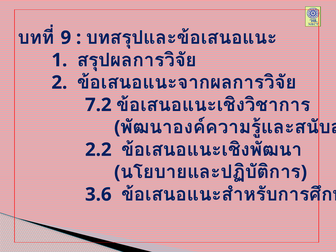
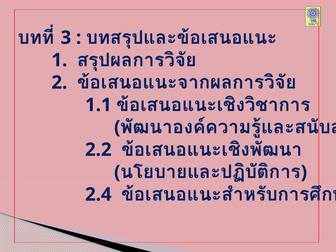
9: 9 -> 3
7.2: 7.2 -> 1.1
3.6: 3.6 -> 2.4
